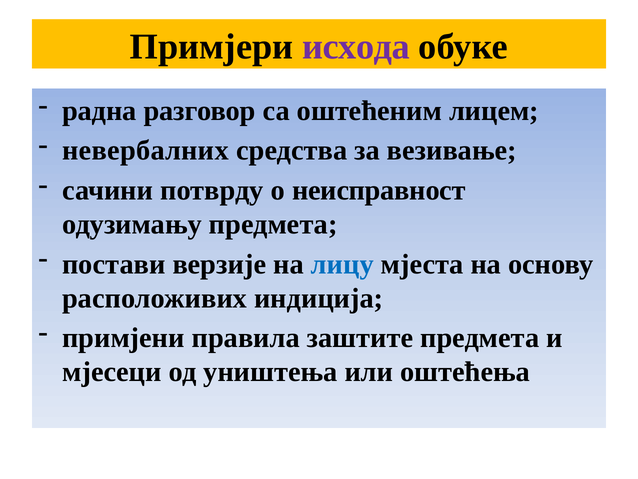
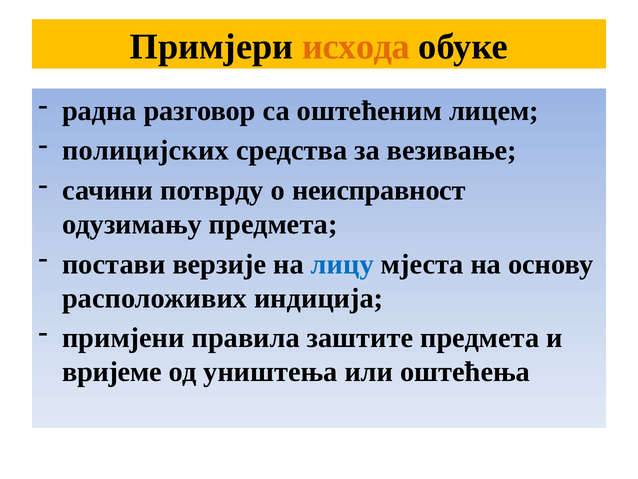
исхода colour: purple -> orange
невербалних: невербалних -> полицијских
мјесеци: мјесеци -> вријеме
